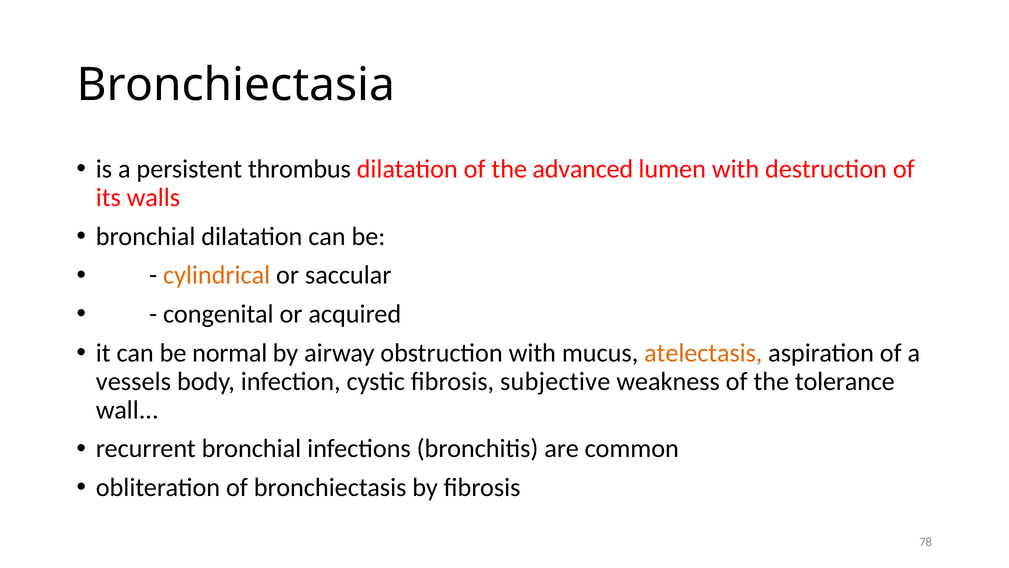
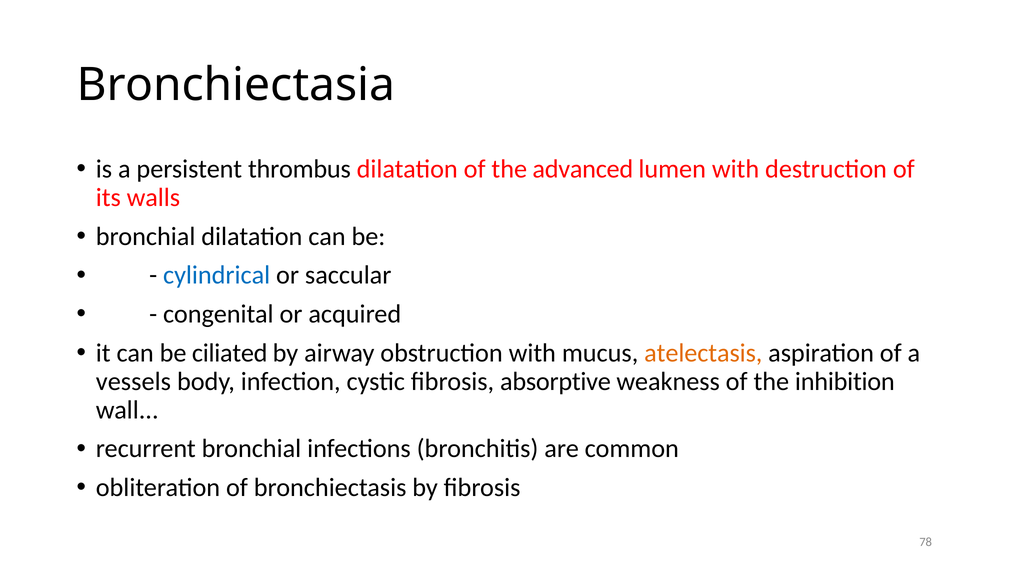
cylindrical colour: orange -> blue
normal: normal -> ciliated
subjective: subjective -> absorptive
tolerance: tolerance -> inhibition
